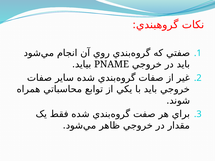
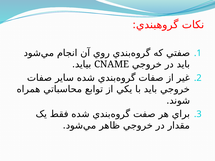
PNAME: PNAME -> CNAME
